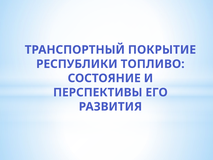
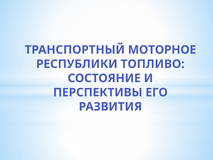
ПОКРЫТИЕ: ПОКРЫТИЕ -> МОТОРНОЕ
